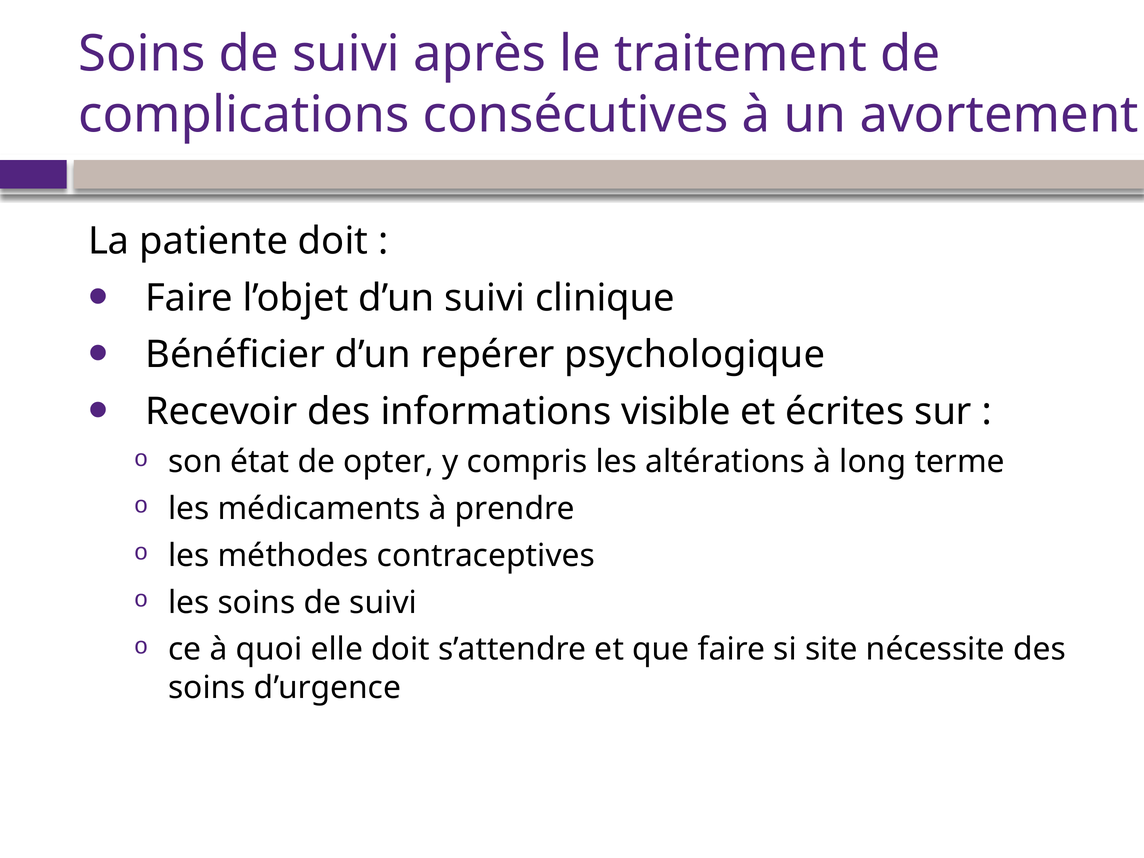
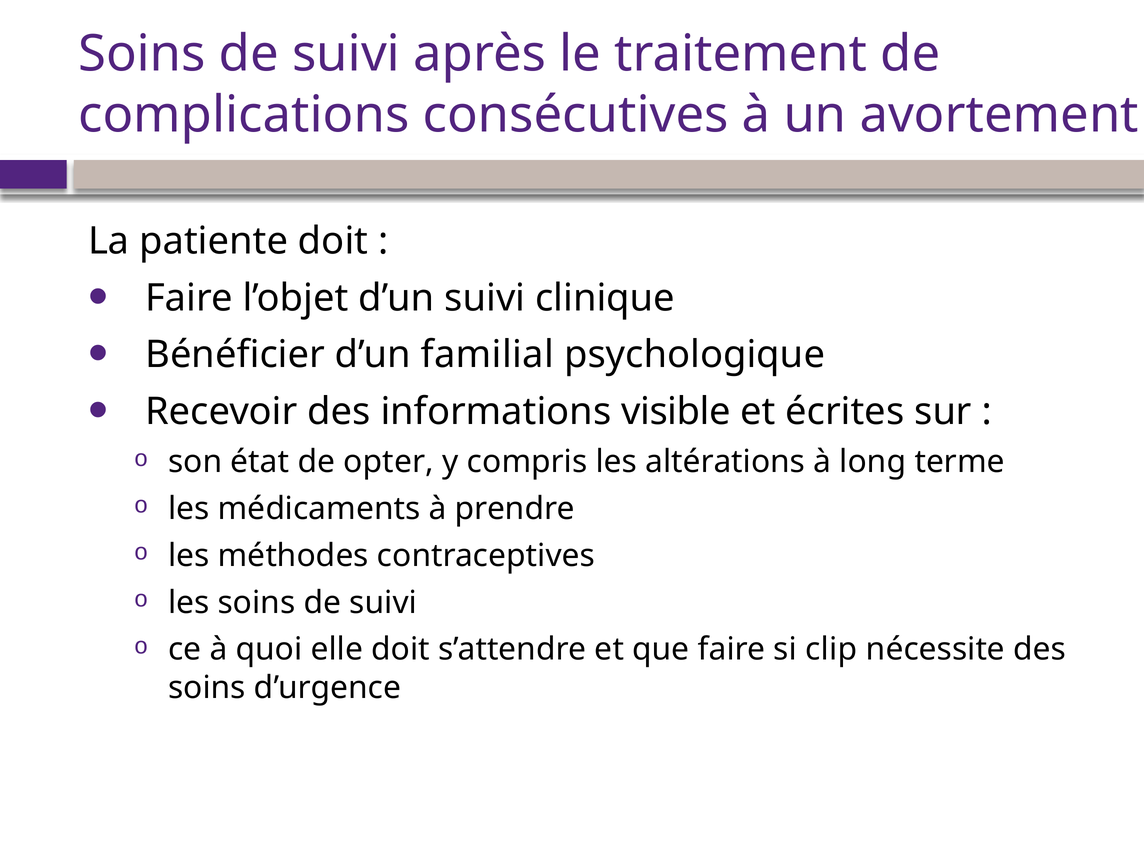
repérer: repérer -> familial
site: site -> clip
